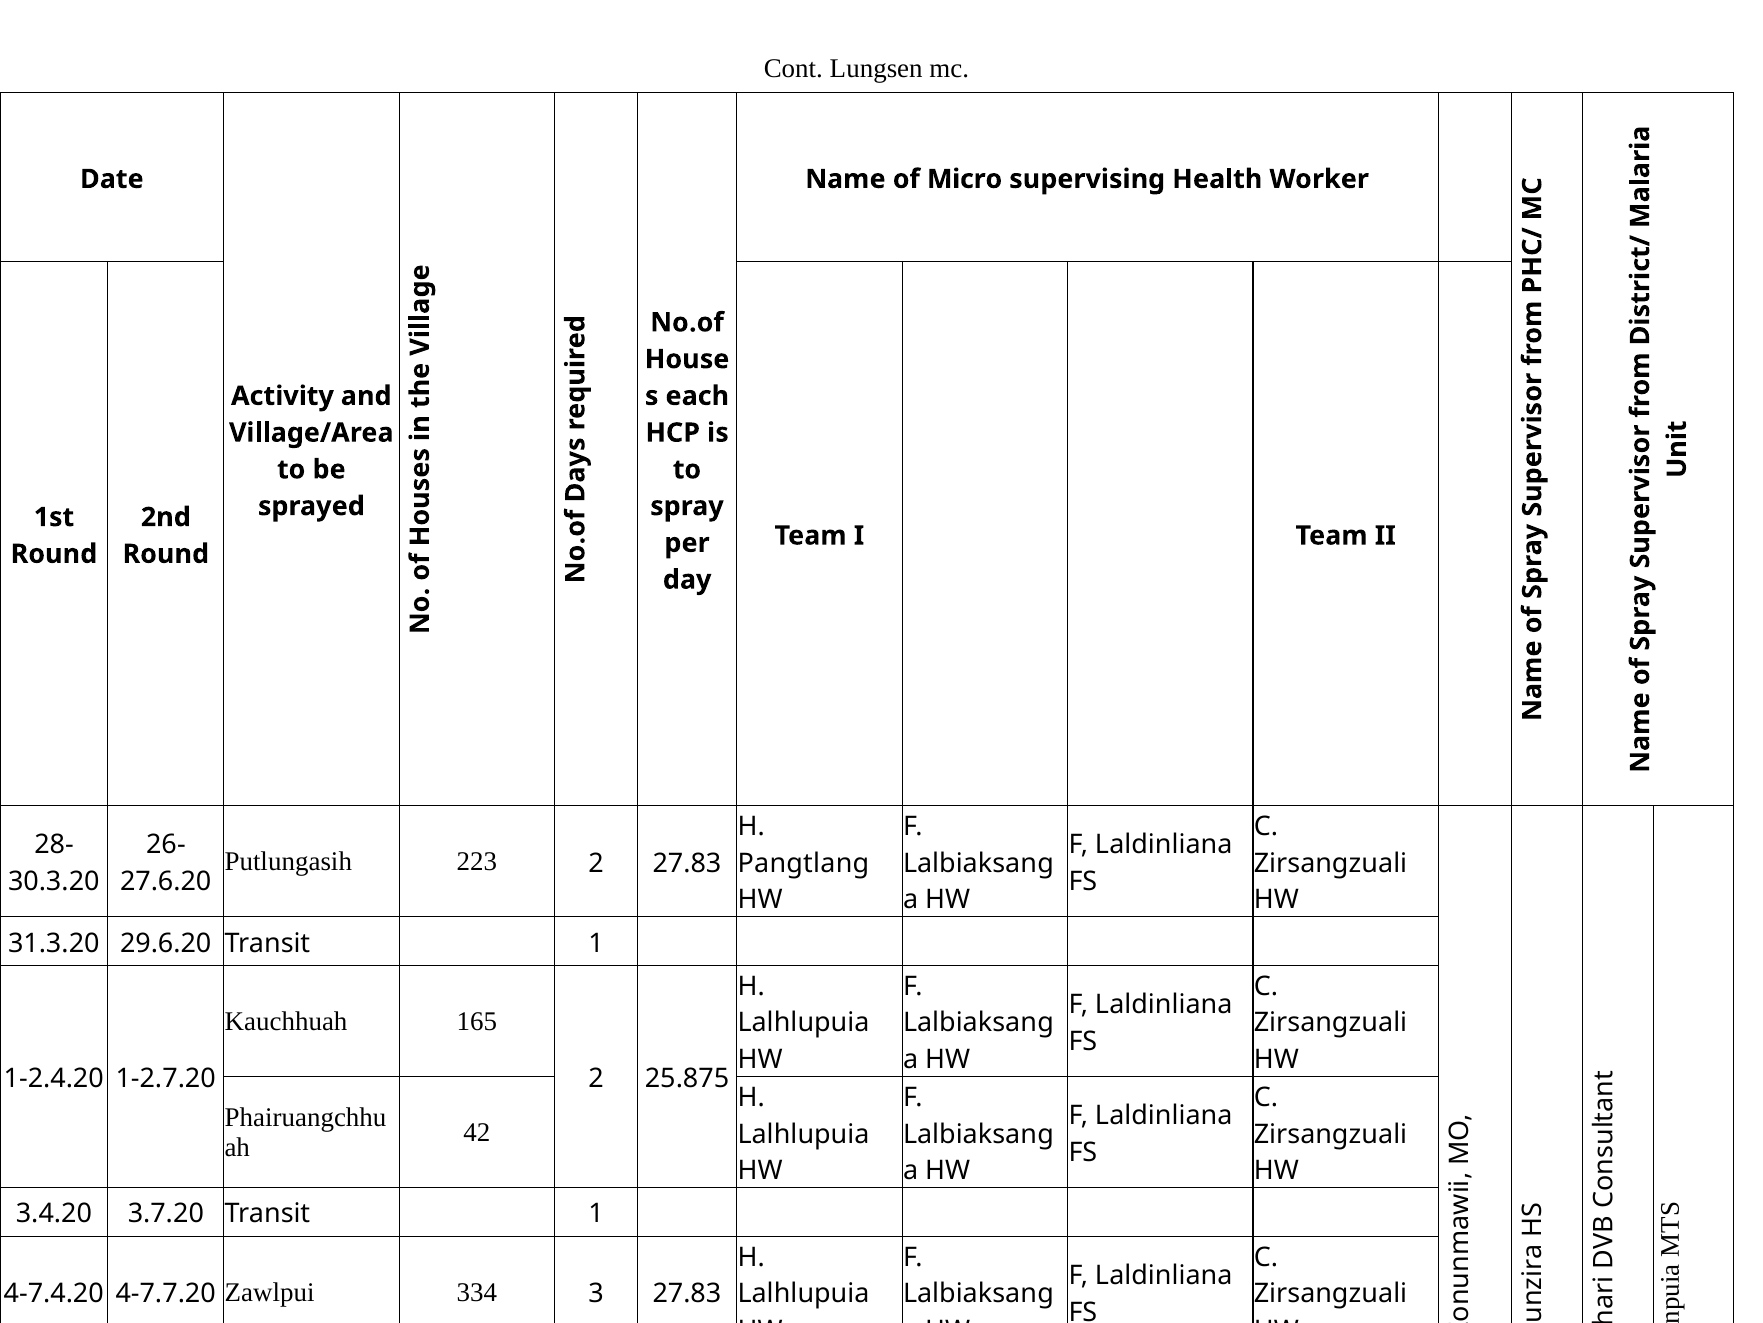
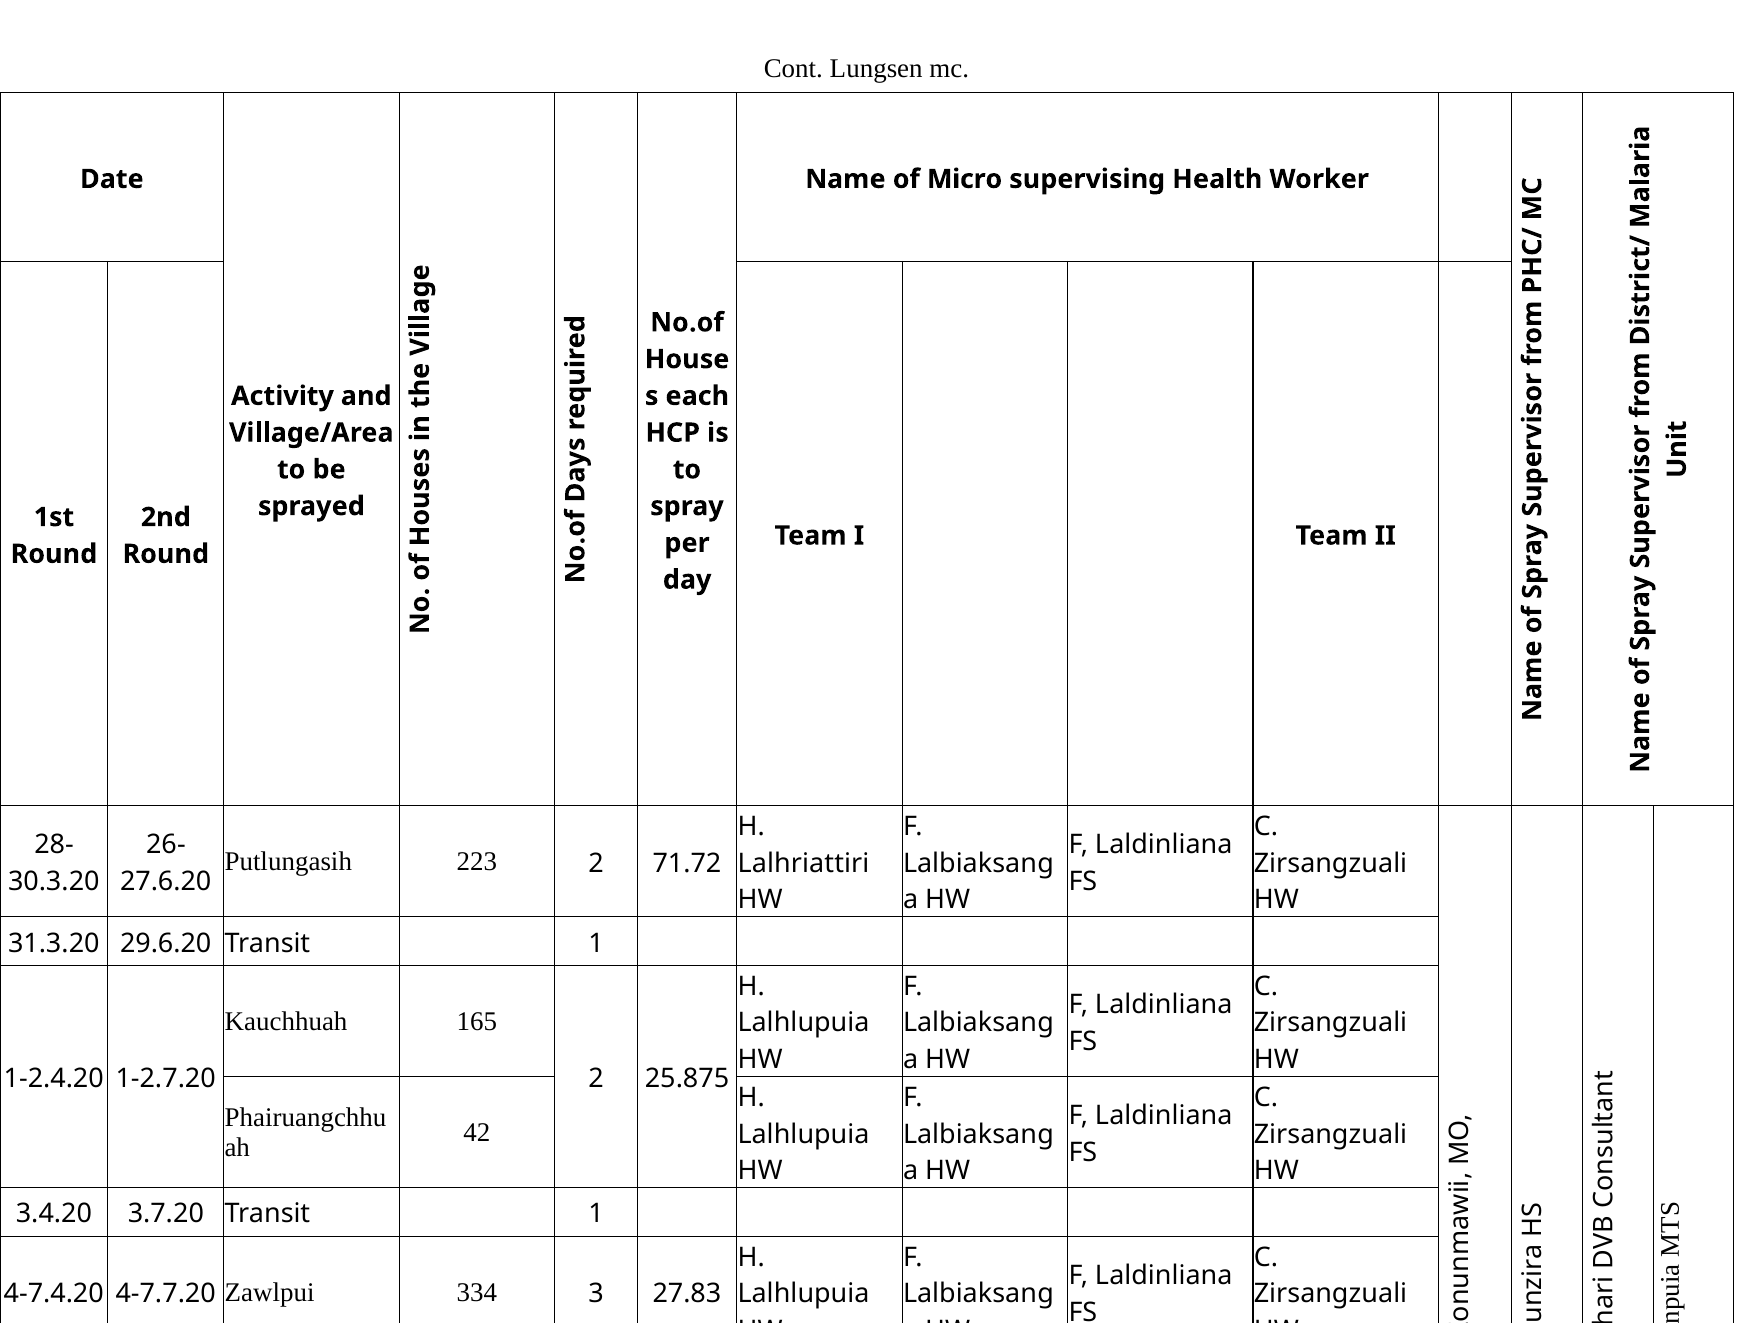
2 27.83: 27.83 -> 71.72
Pangtlang at (803, 863): Pangtlang -> Lalhriattiri
